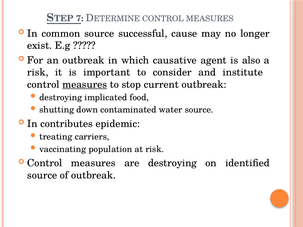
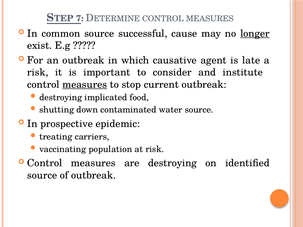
longer underline: none -> present
also: also -> late
contributes: contributes -> prospective
